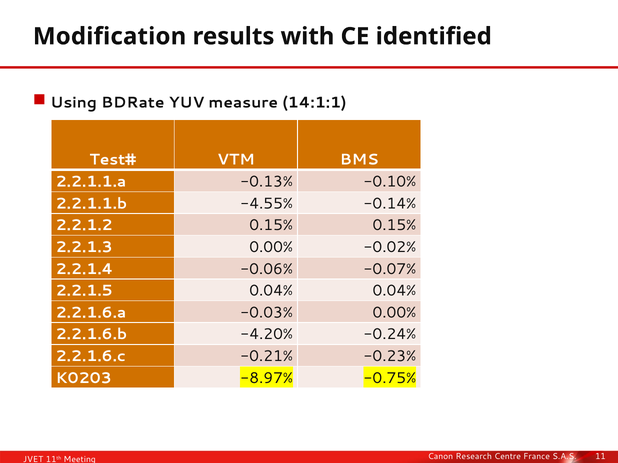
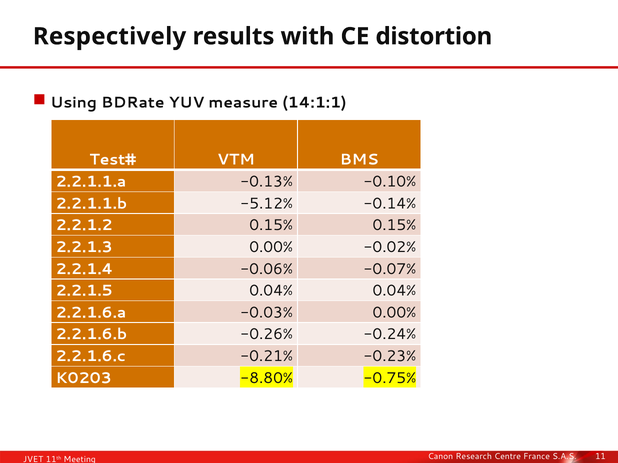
Modification: Modification -> Respectively
identified: identified -> distortion
-4.55%: -4.55% -> -5.12%
-4.20%: -4.20% -> -0.26%
-8.97%: -8.97% -> -8.80%
